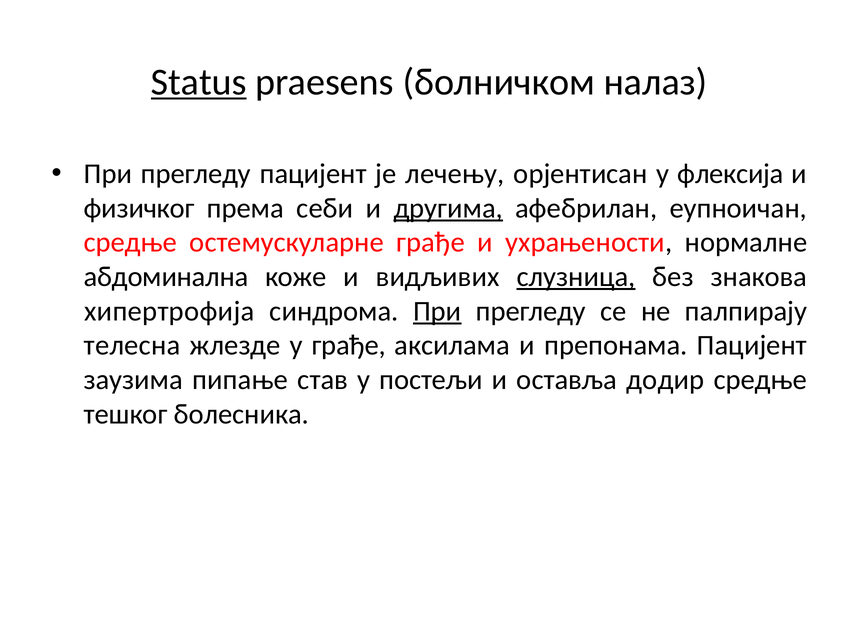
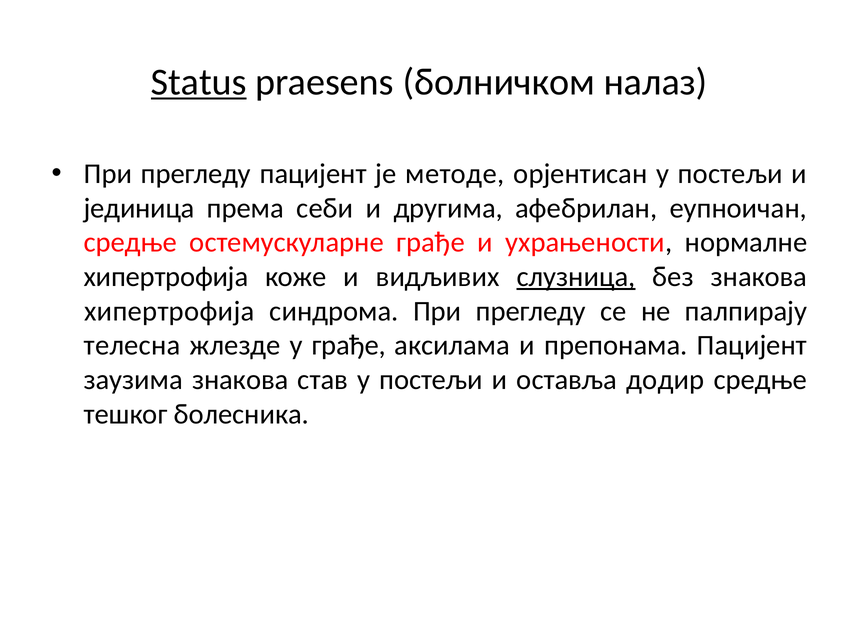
лечењу: лечењу -> методе
орјентисан у флексија: флексија -> постељи
физичког: физичког -> јединица
другима underline: present -> none
абдоминална at (166, 277): абдоминална -> хипертрофија
При at (437, 311) underline: present -> none
заузима пипање: пипање -> знакова
